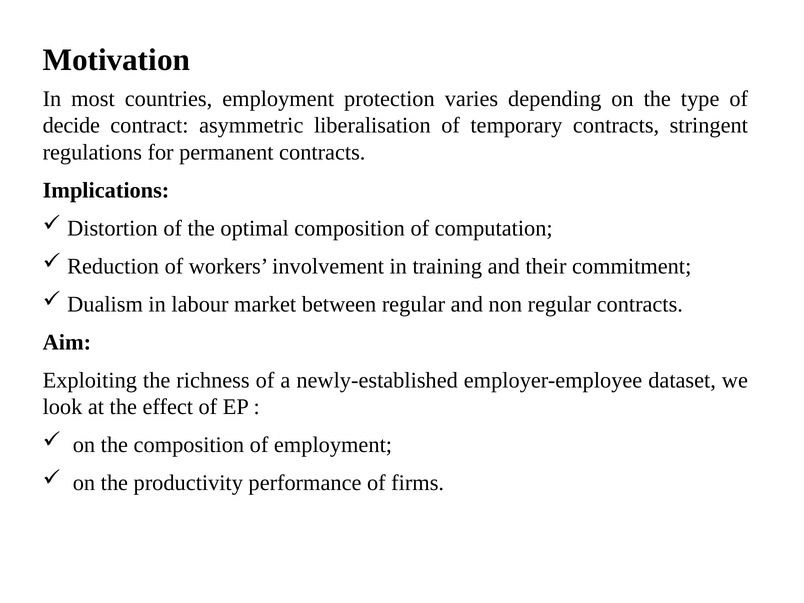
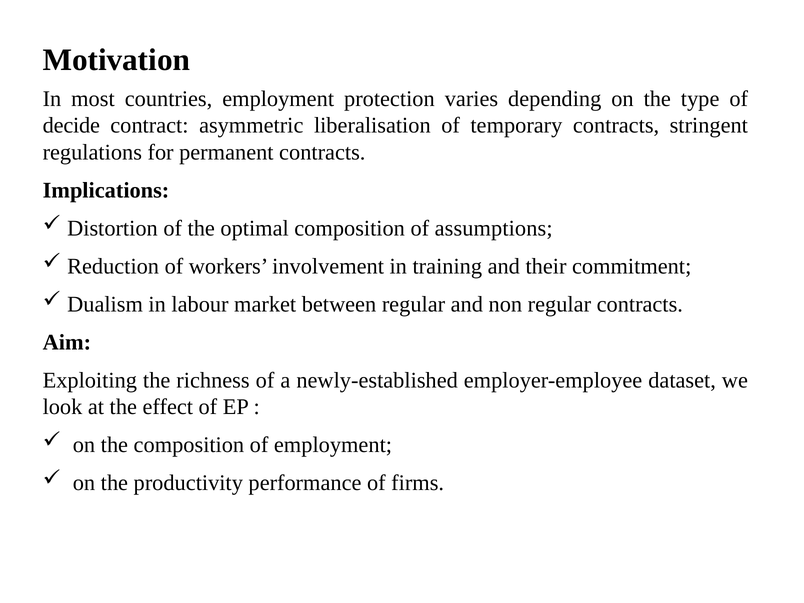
computation: computation -> assumptions
